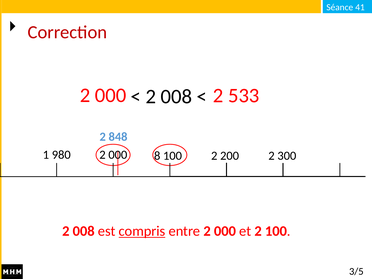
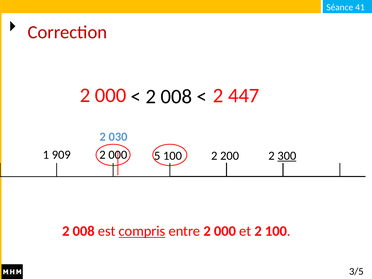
533: 533 -> 447
848: 848 -> 030
980: 980 -> 909
8: 8 -> 5
300 underline: none -> present
